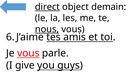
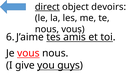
demain: demain -> devoirs
nous at (47, 29) underline: present -> none
parle at (55, 53): parle -> nous
